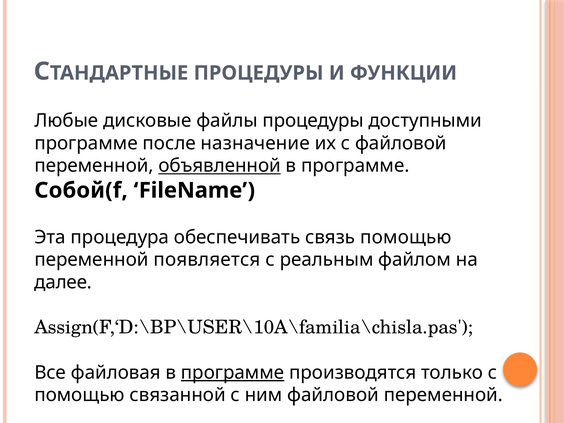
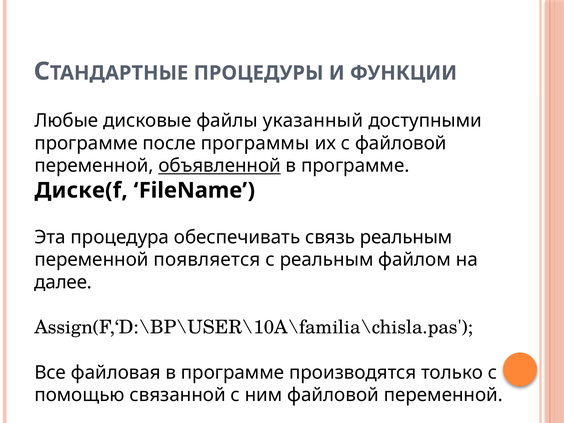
файлы процедуры: процедуры -> указанный
назначение: назначение -> программы
Собой(f: Собой(f -> Диске(f
связь помощью: помощью -> реальным
программе at (233, 373) underline: present -> none
